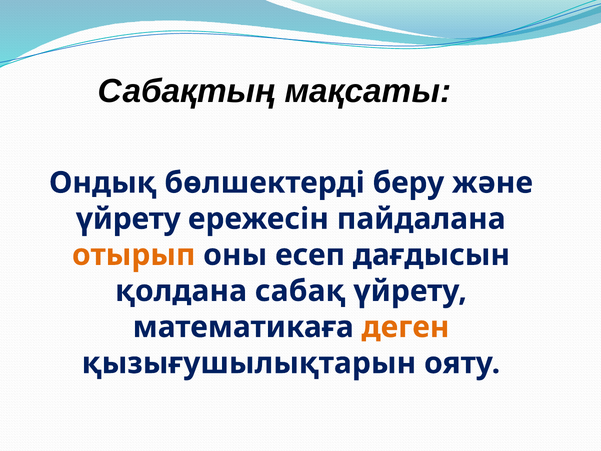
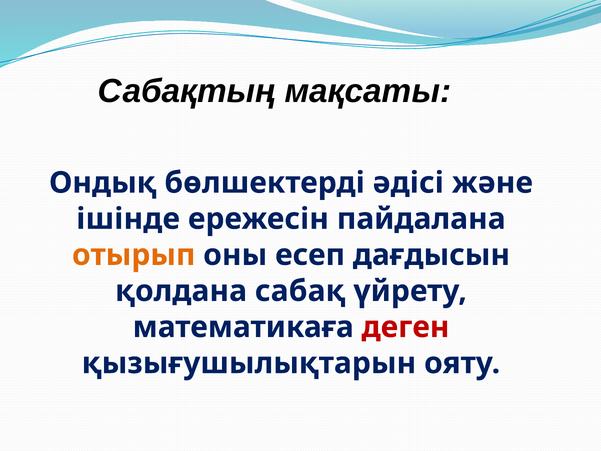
беру: беру -> әдісі
үйрету at (128, 219): үйрету -> ішінде
деген colour: orange -> red
